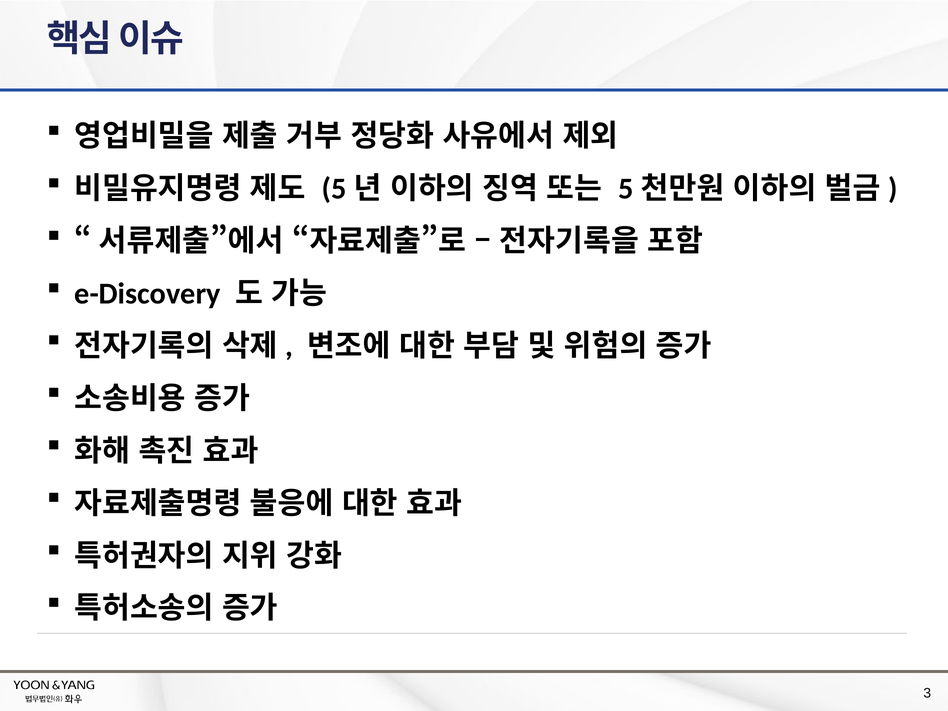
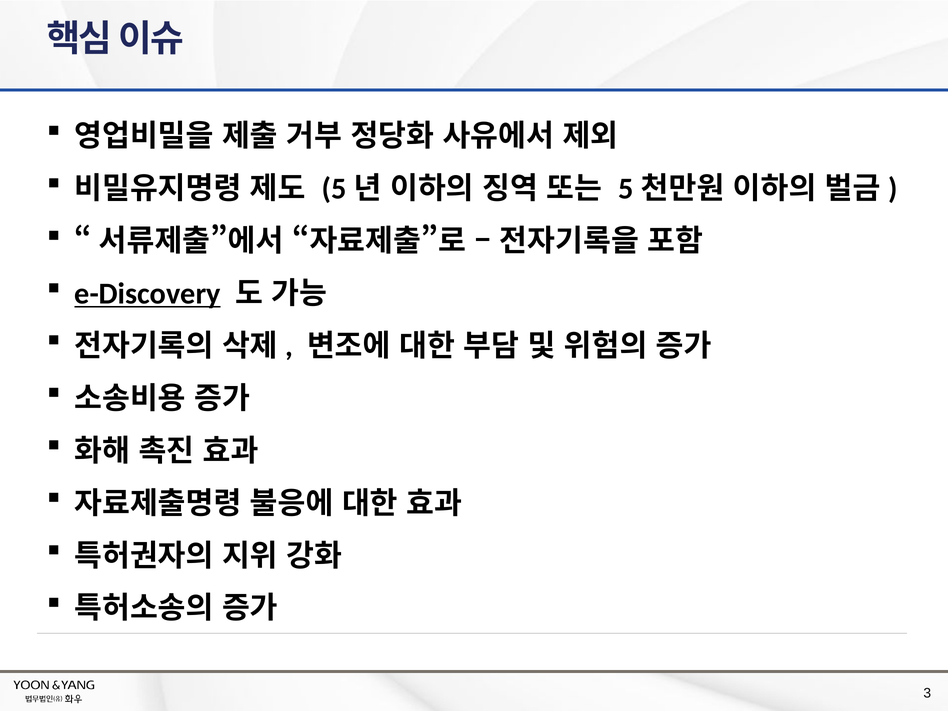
e-Discovery underline: none -> present
